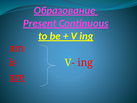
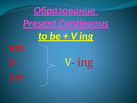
are underline: present -> none
